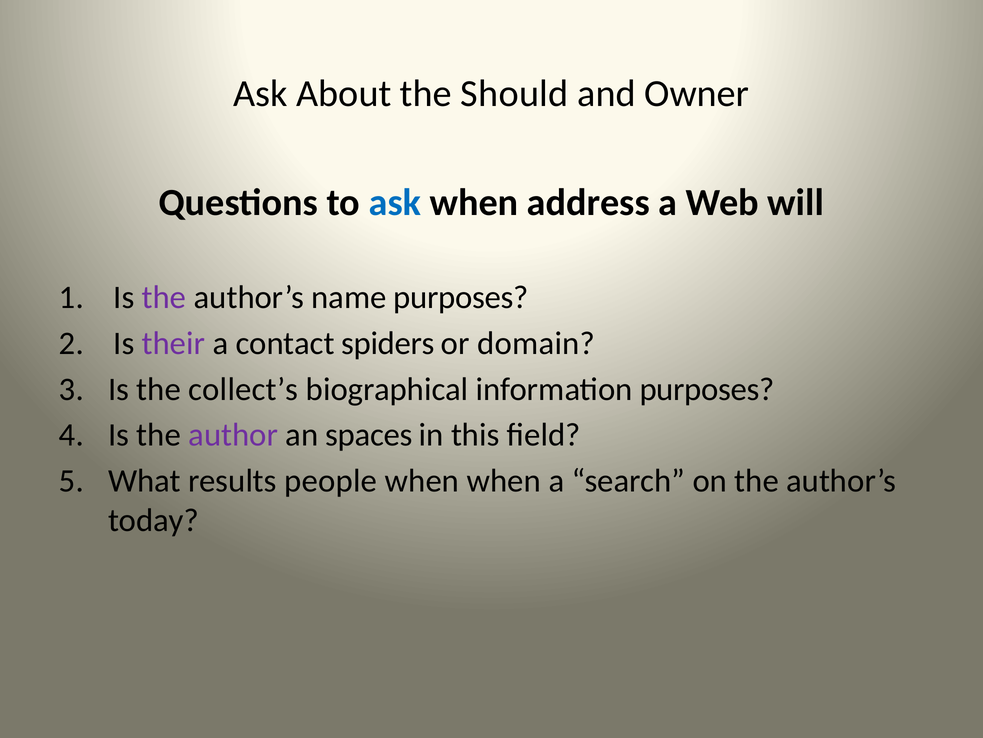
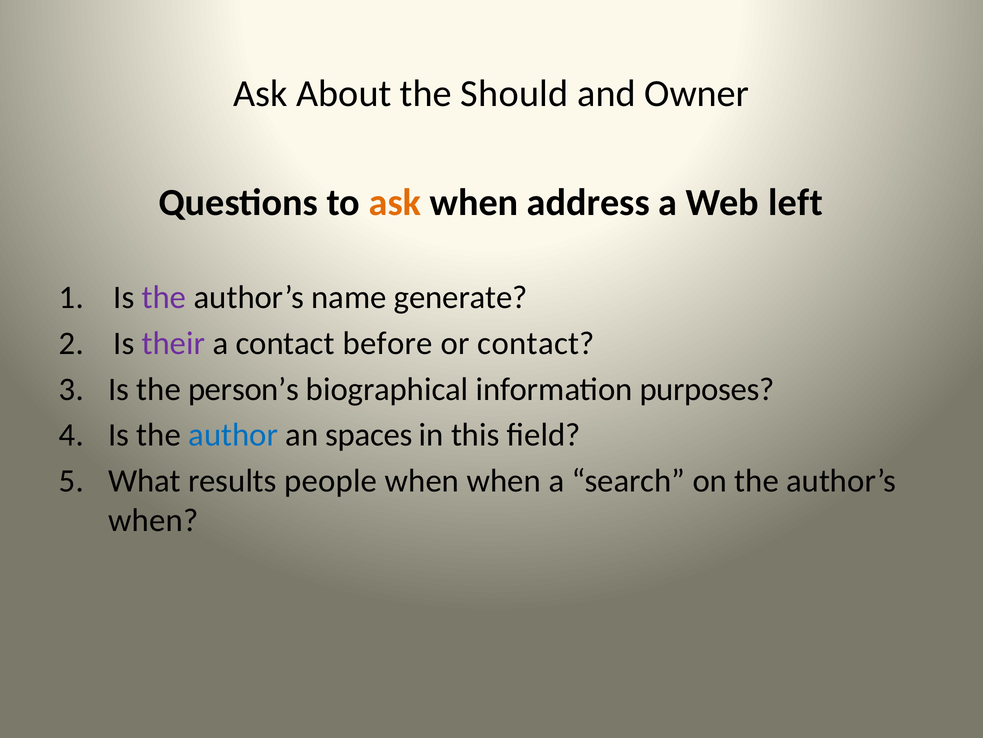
ask at (395, 202) colour: blue -> orange
will: will -> left
name purposes: purposes -> generate
spiders: spiders -> before
or domain: domain -> contact
collect’s: collect’s -> person’s
author colour: purple -> blue
today at (153, 520): today -> when
